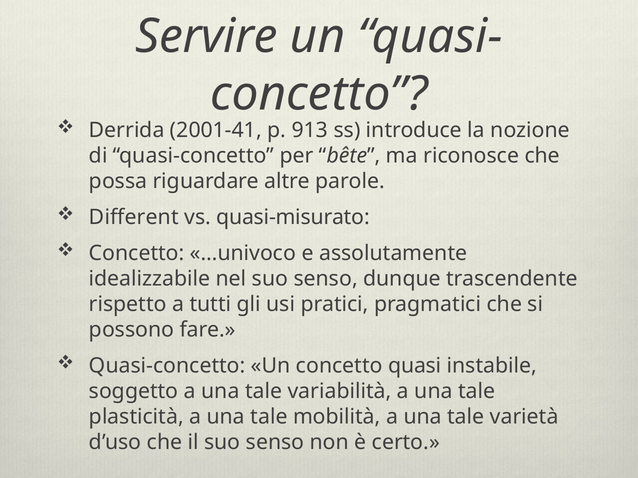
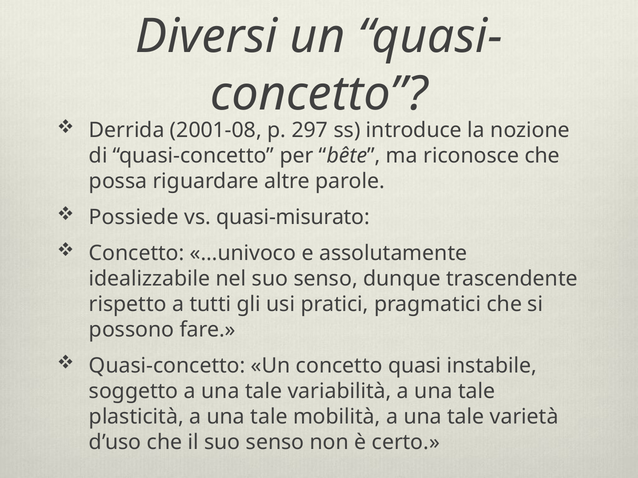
Servire: Servire -> Diversi
2001-41: 2001-41 -> 2001-08
913: 913 -> 297
Different: Different -> Possiede
